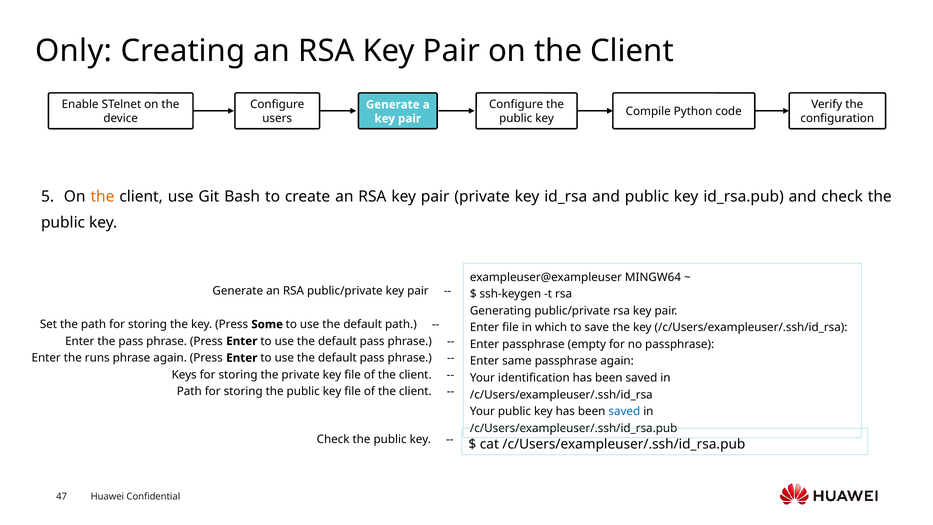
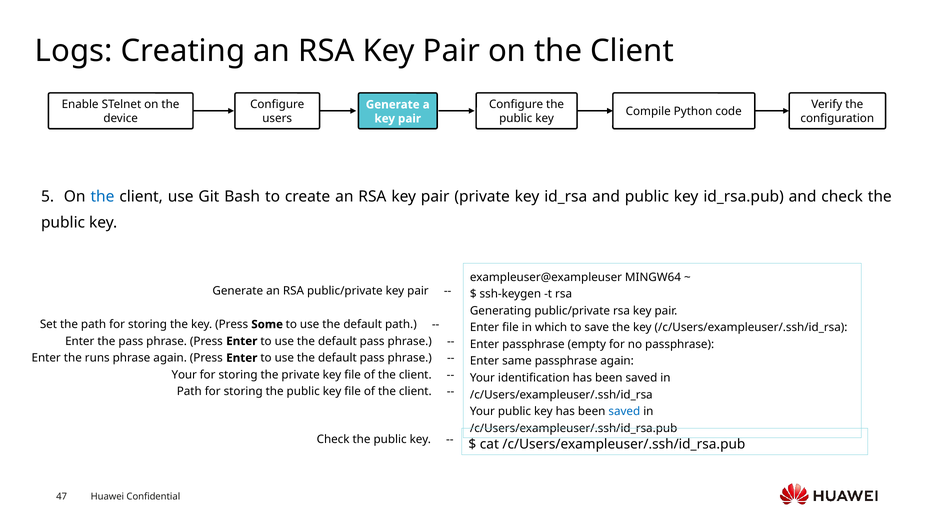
Only: Only -> Logs
the at (102, 197) colour: orange -> blue
Keys at (184, 375): Keys -> Your
